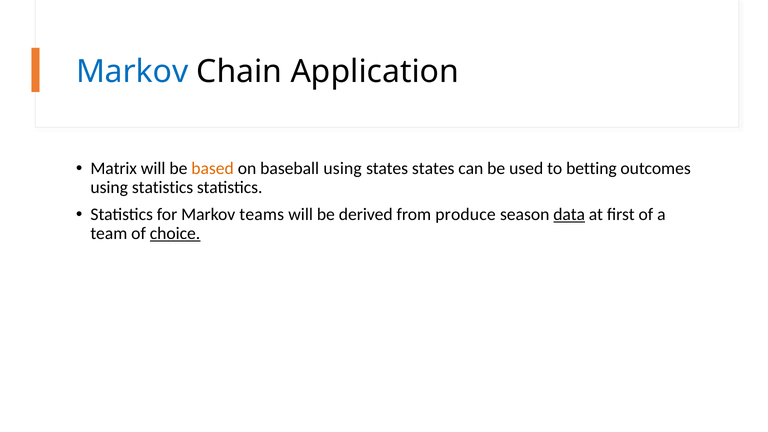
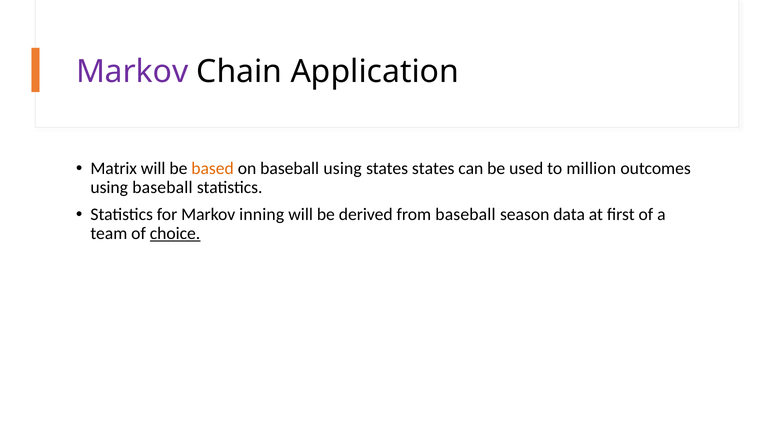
Markov at (132, 71) colour: blue -> purple
betting: betting -> million
using statistics: statistics -> baseball
teams: teams -> inning
from produce: produce -> baseball
data underline: present -> none
